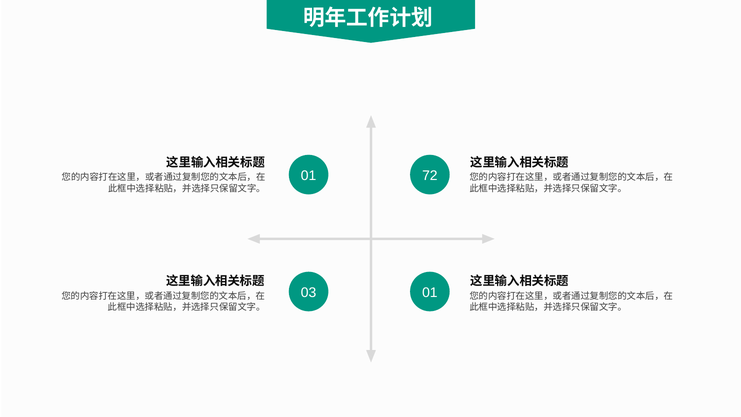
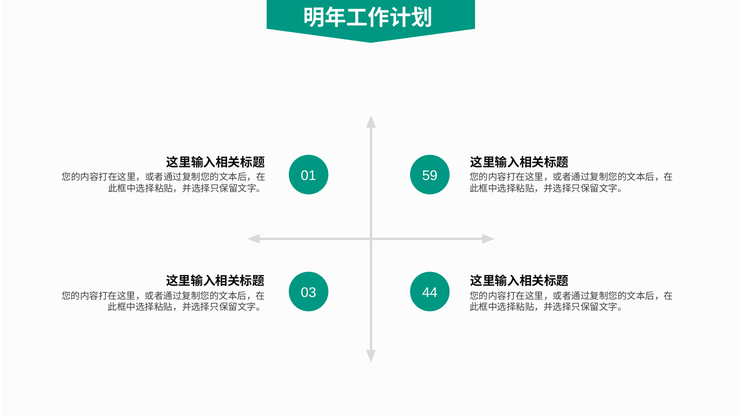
72: 72 -> 59
03 01: 01 -> 44
